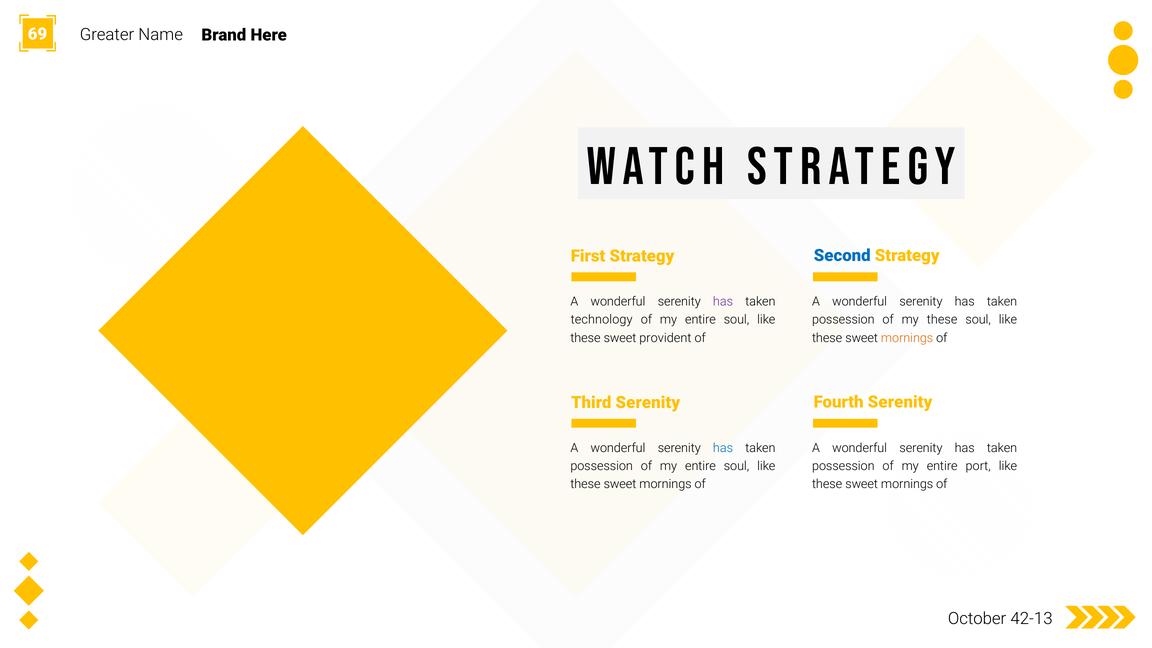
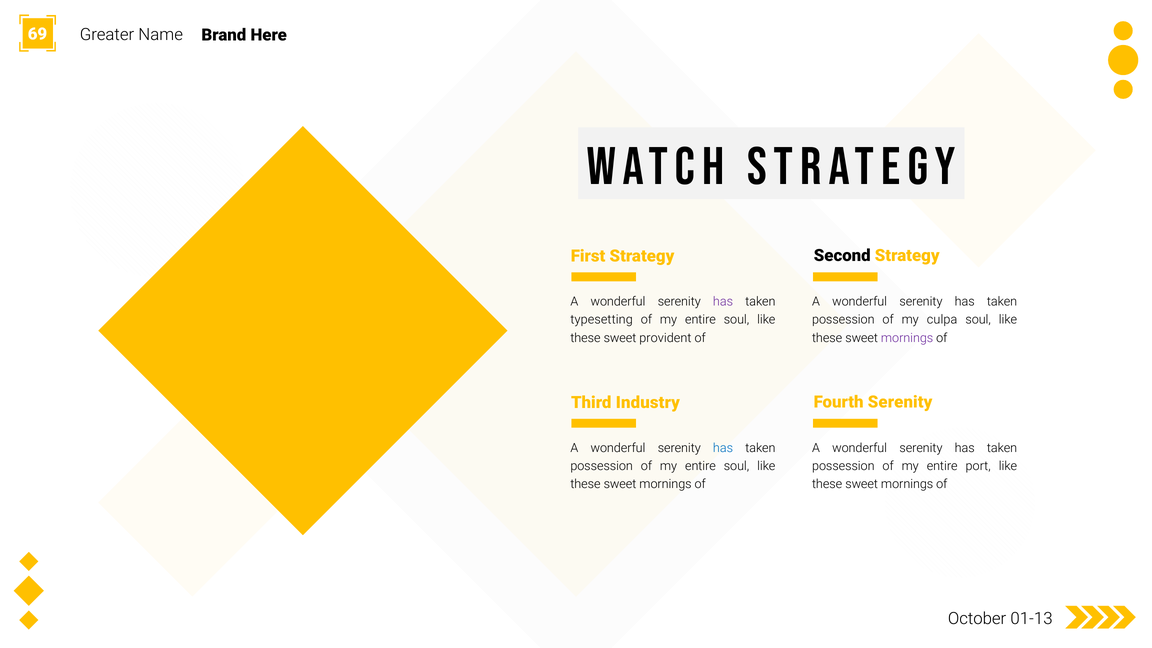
Second colour: blue -> black
technology: technology -> typesetting
my these: these -> culpa
mornings at (907, 338) colour: orange -> purple
Third Serenity: Serenity -> Industry
42-13: 42-13 -> 01-13
